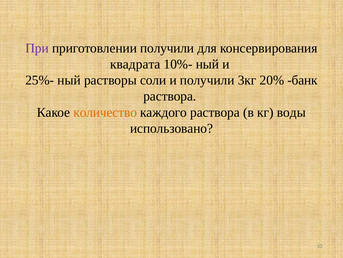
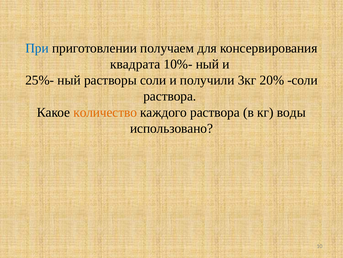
При colour: purple -> blue
приготовлении получили: получили -> получаем
20% банк: банк -> соли
